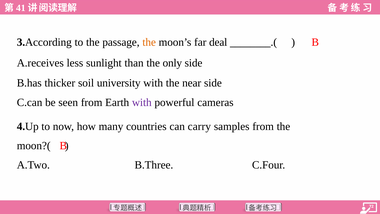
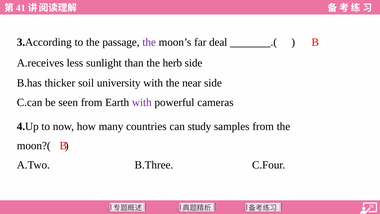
the at (149, 42) colour: orange -> purple
only: only -> herb
carry: carry -> study
